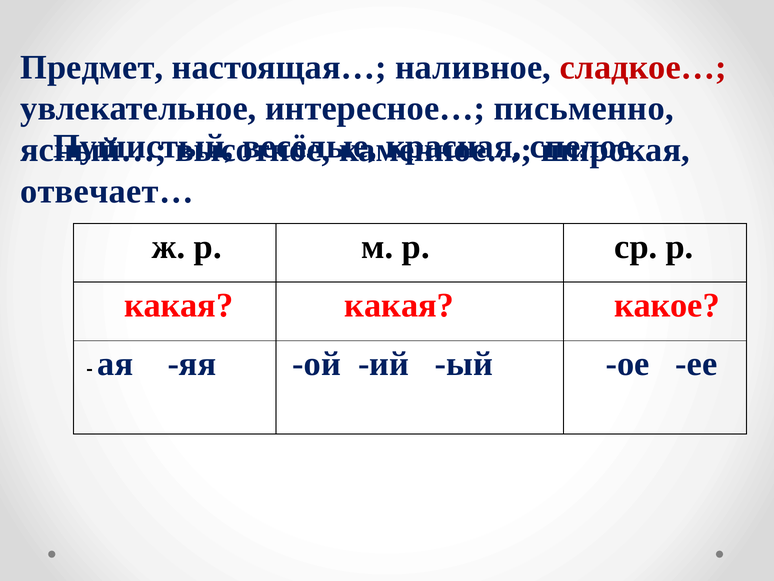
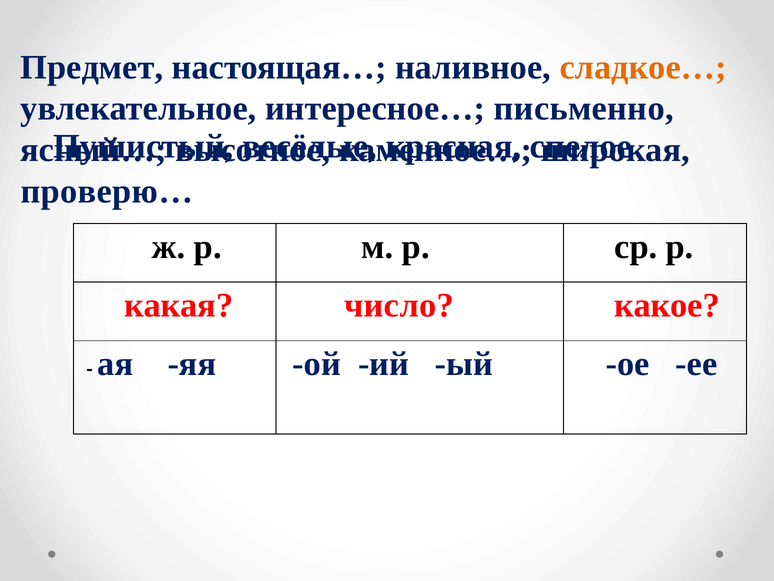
сладкое… colour: red -> orange
отвечает…: отвечает… -> проверю…
какая какая: какая -> число
